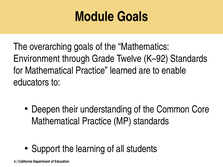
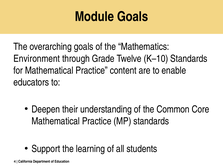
K–92: K–92 -> K–10
learned: learned -> content
